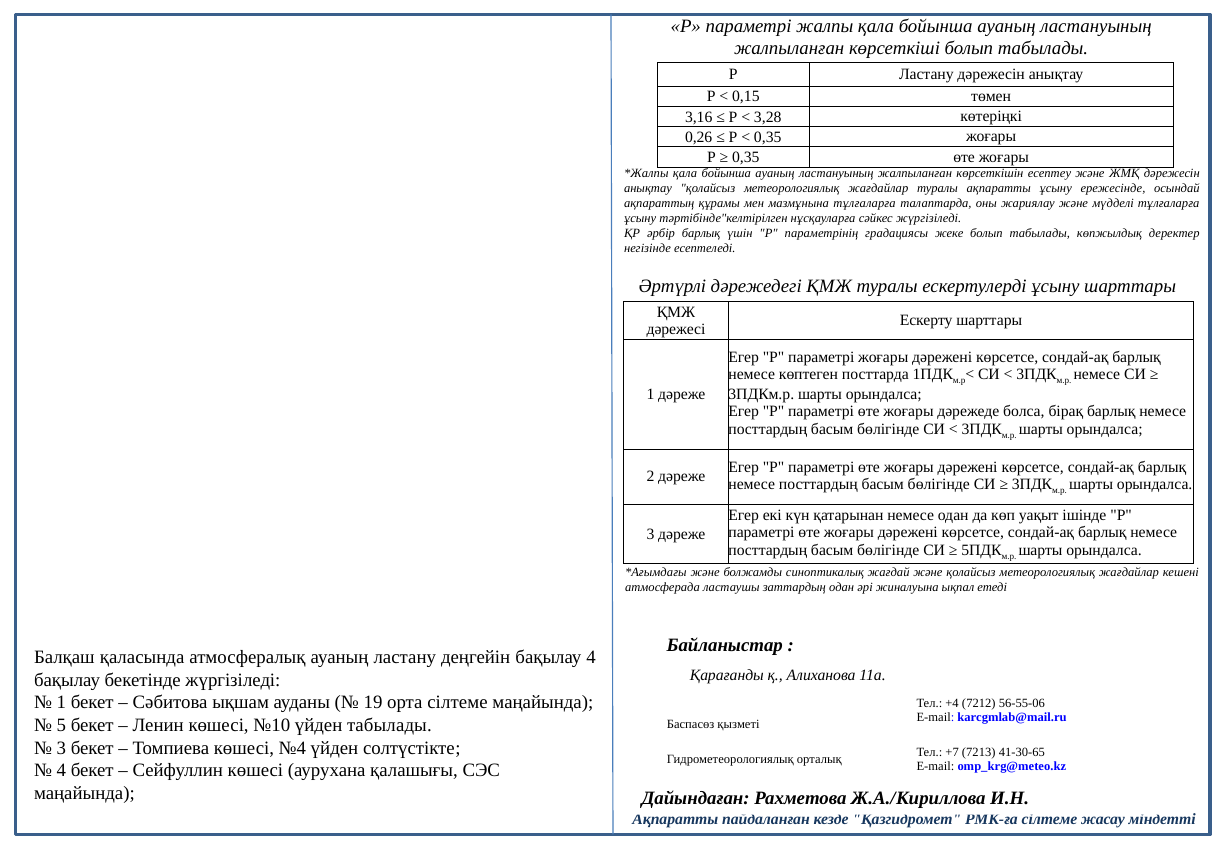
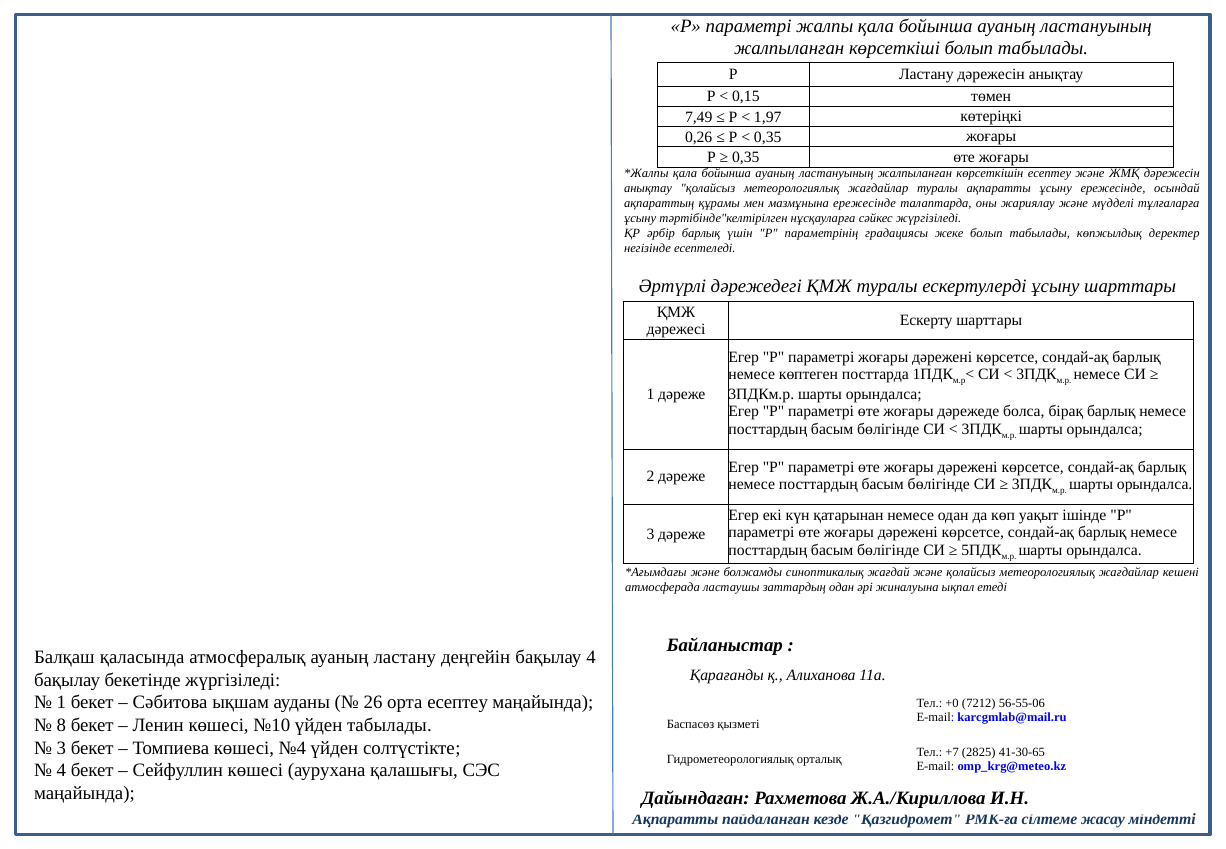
3,16: 3,16 -> 7,49
3,28: 3,28 -> 1,97
мазмұнына тұлғаларға: тұлғаларға -> ережесінде
19: 19 -> 26
орта сілтеме: сілтеме -> есептеу
+4: +4 -> +0
5: 5 -> 8
7213: 7213 -> 2825
